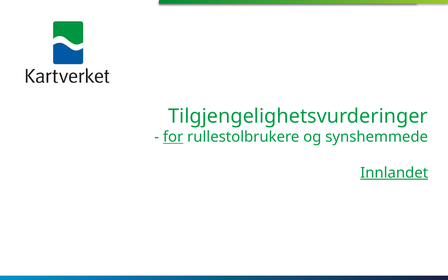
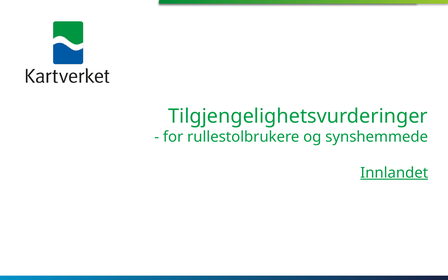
for underline: present -> none
